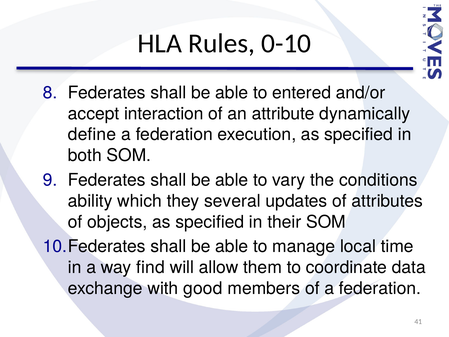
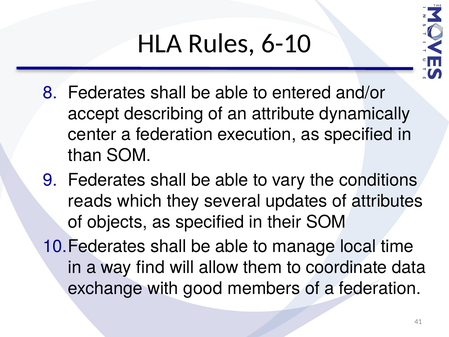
0-10: 0-10 -> 6-10
interaction: interaction -> describing
define: define -> center
both: both -> than
ability: ability -> reads
